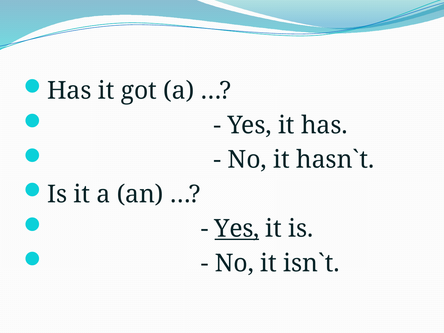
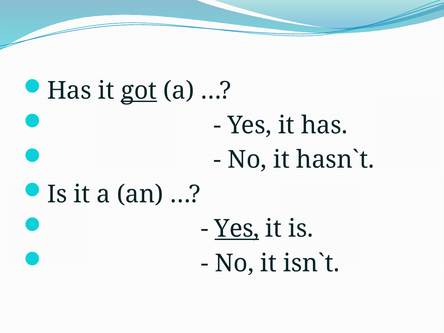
got underline: none -> present
